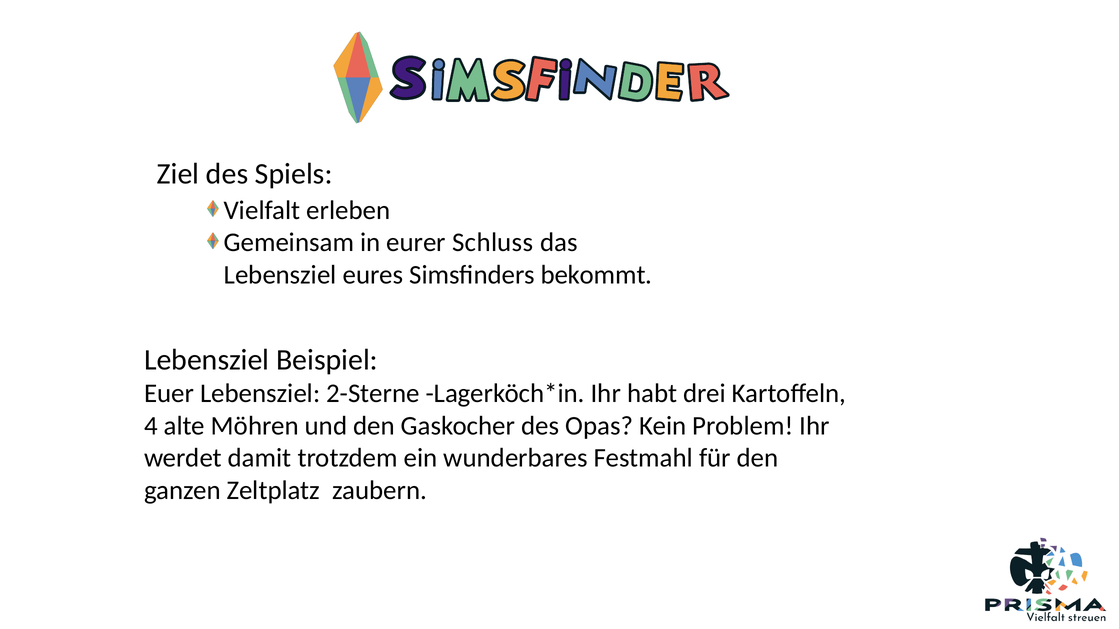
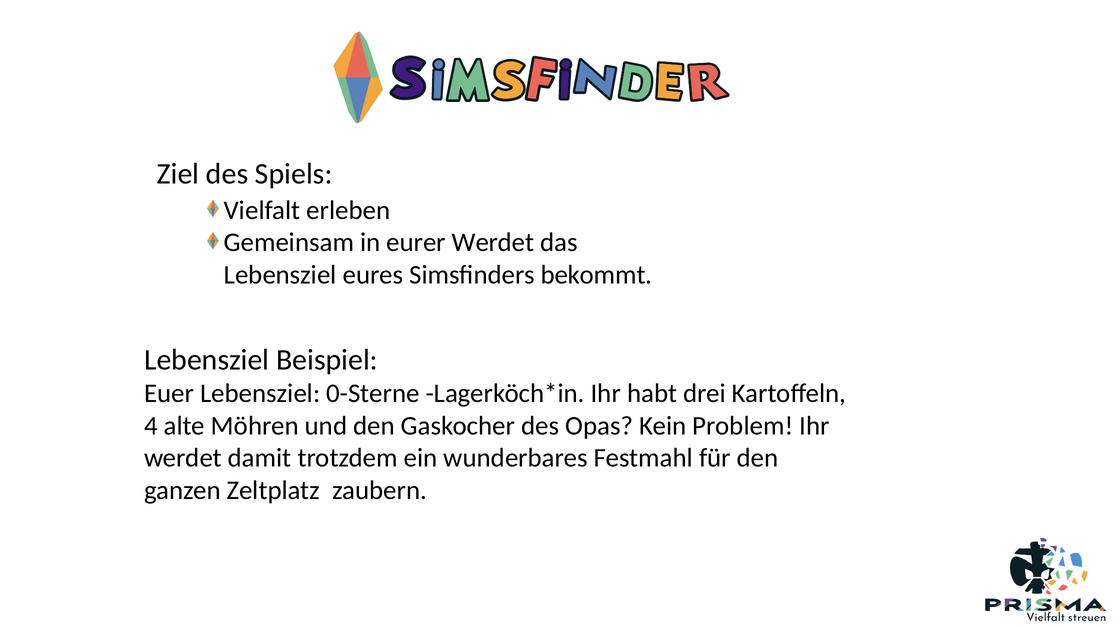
eurer Schluss: Schluss -> Werdet
2-Sterne: 2-Sterne -> 0-Sterne
